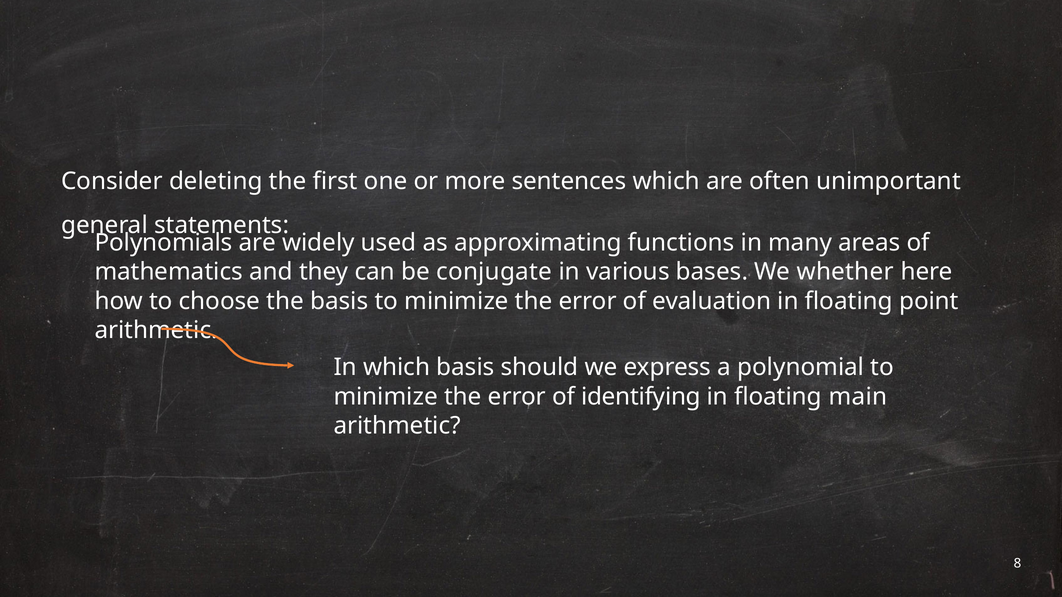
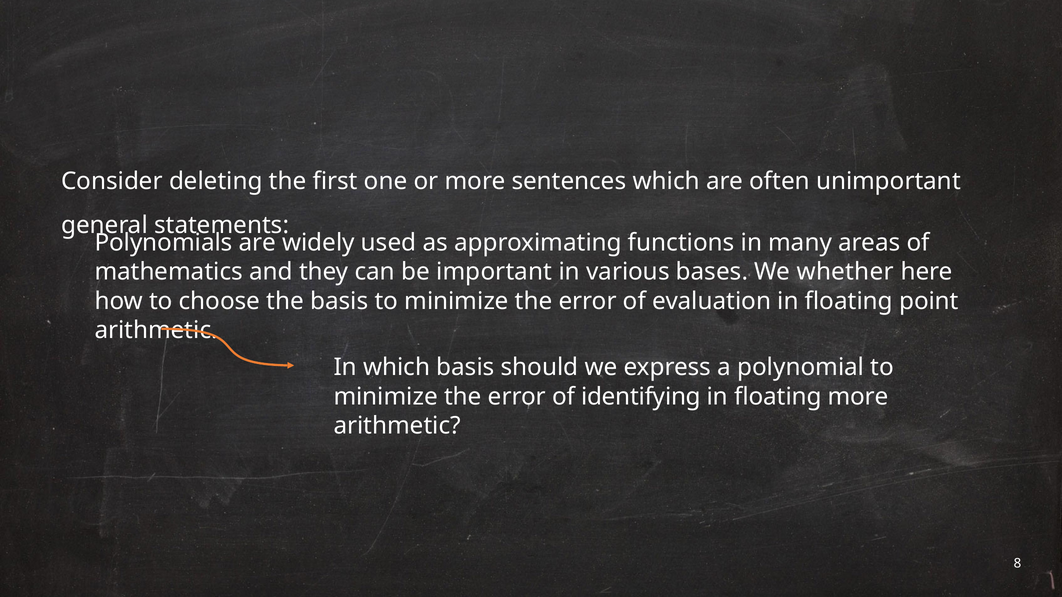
conjugate: conjugate -> important
floating main: main -> more
